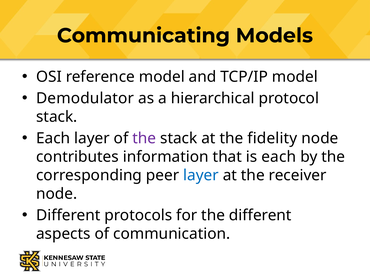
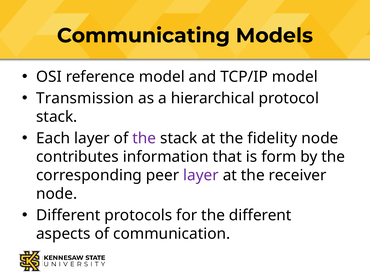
Demodulator: Demodulator -> Transmission
is each: each -> form
layer at (201, 176) colour: blue -> purple
